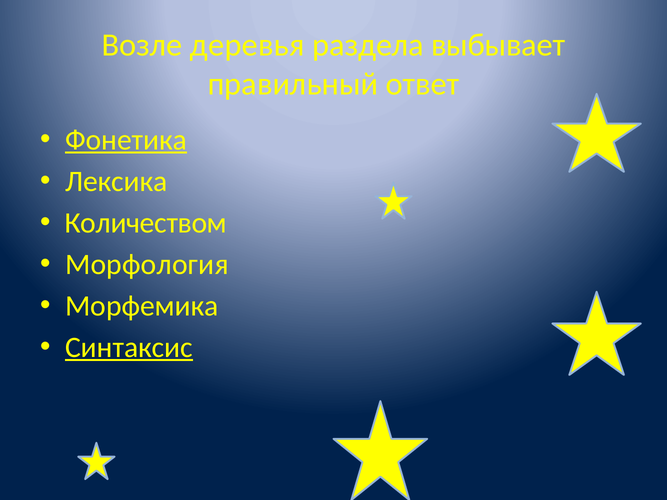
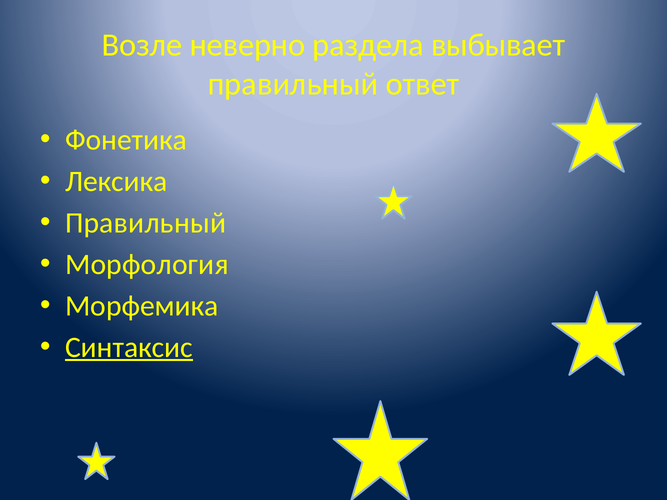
деревья: деревья -> неверно
Фонетика underline: present -> none
Количеством at (146, 223): Количеством -> Правильный
